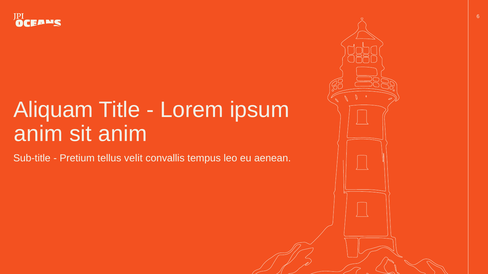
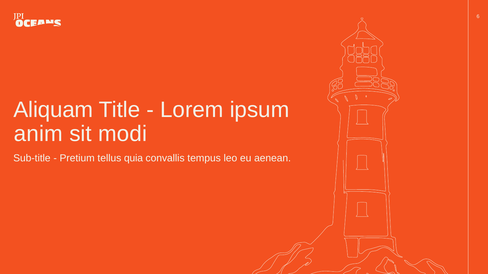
sit anim: anim -> modi
velit: velit -> quia
